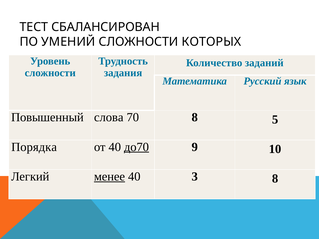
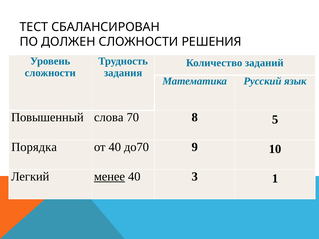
УМЕНИЙ: УМЕНИЙ -> ДОЛЖЕН
КОТОРЫХ: КОТОРЫХ -> РЕШЕНИЯ
до70 underline: present -> none
3 8: 8 -> 1
